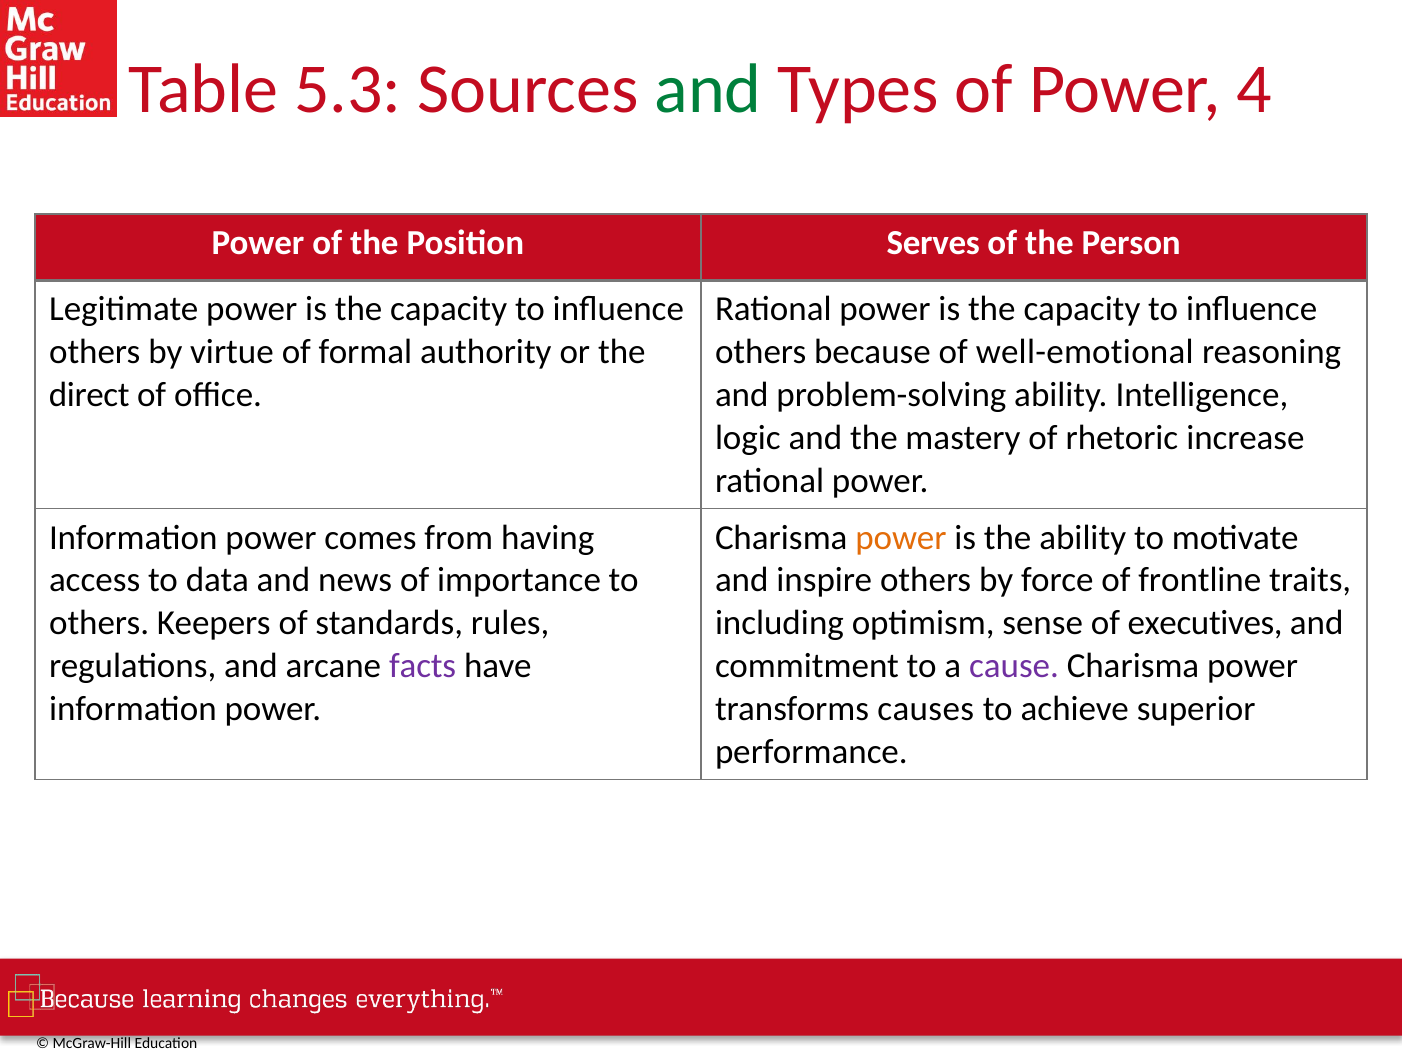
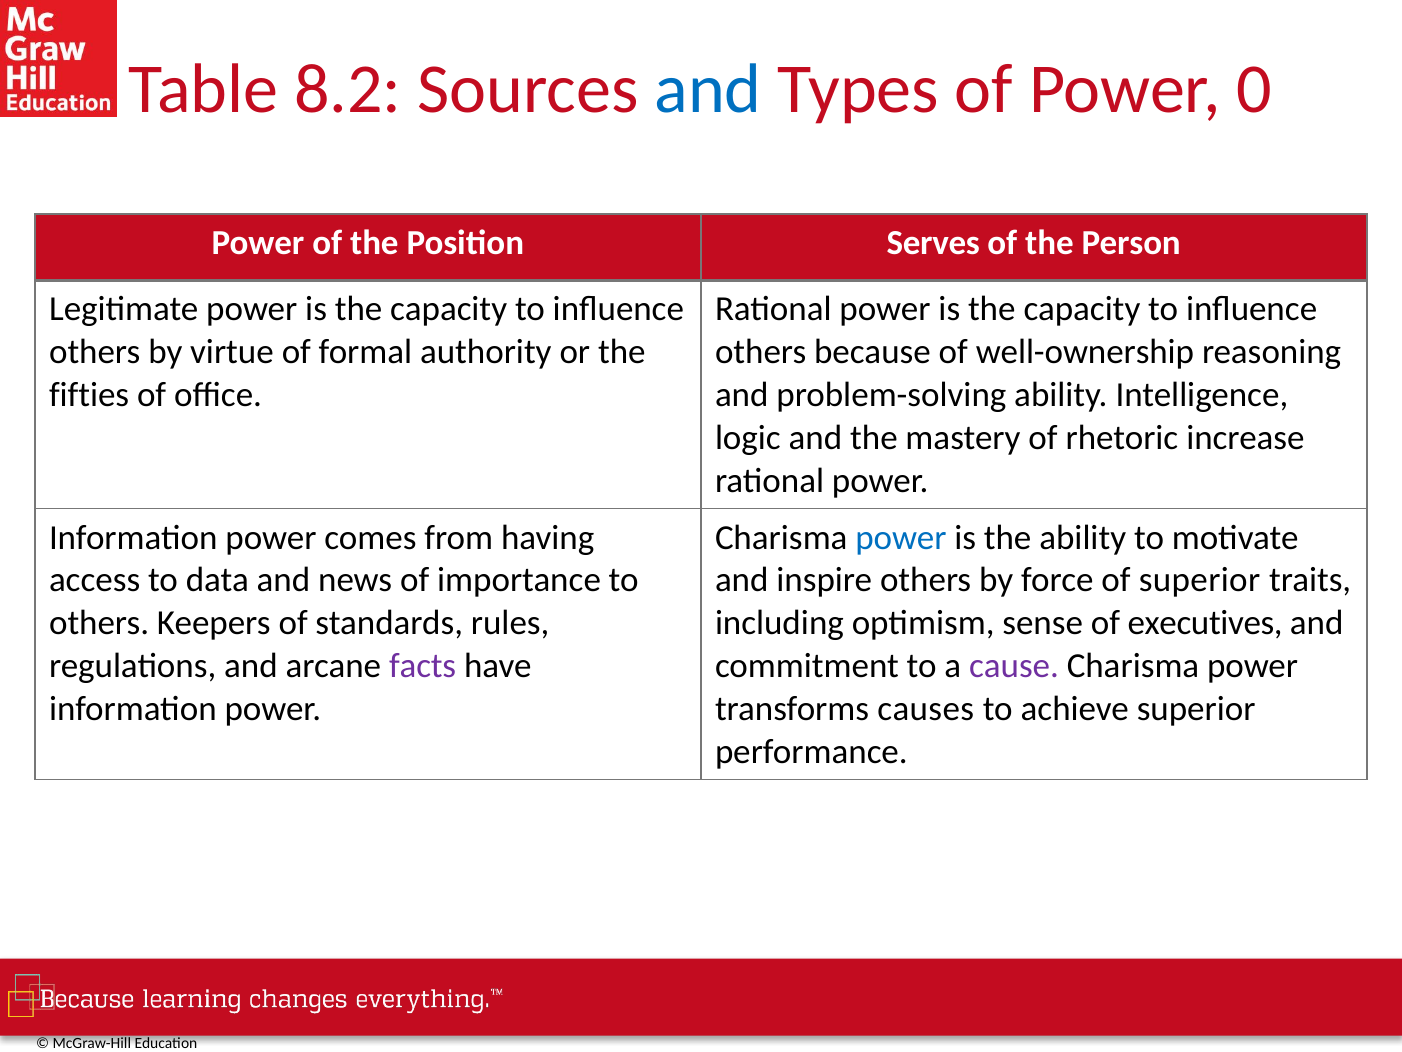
5.3: 5.3 -> 8.2
and at (708, 89) colour: green -> blue
4: 4 -> 0
well-emotional: well-emotional -> well-ownership
direct: direct -> fifties
power at (901, 537) colour: orange -> blue
of frontline: frontline -> superior
